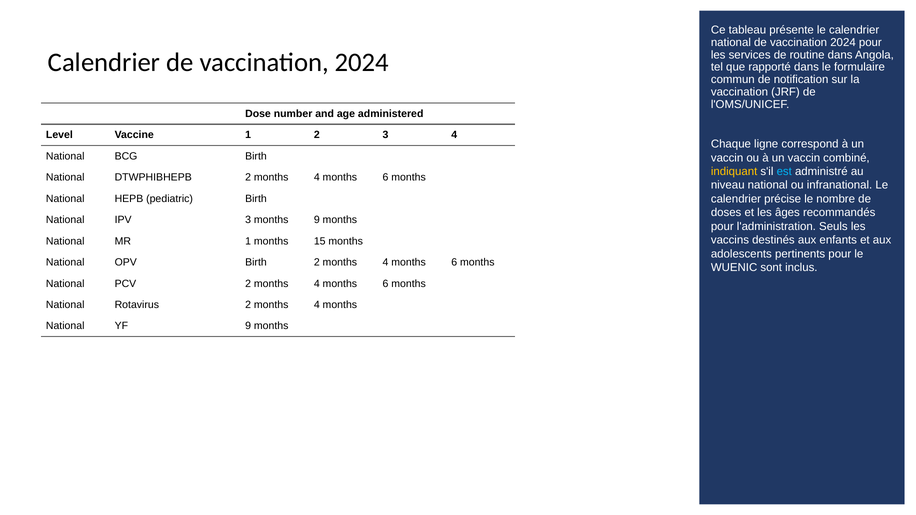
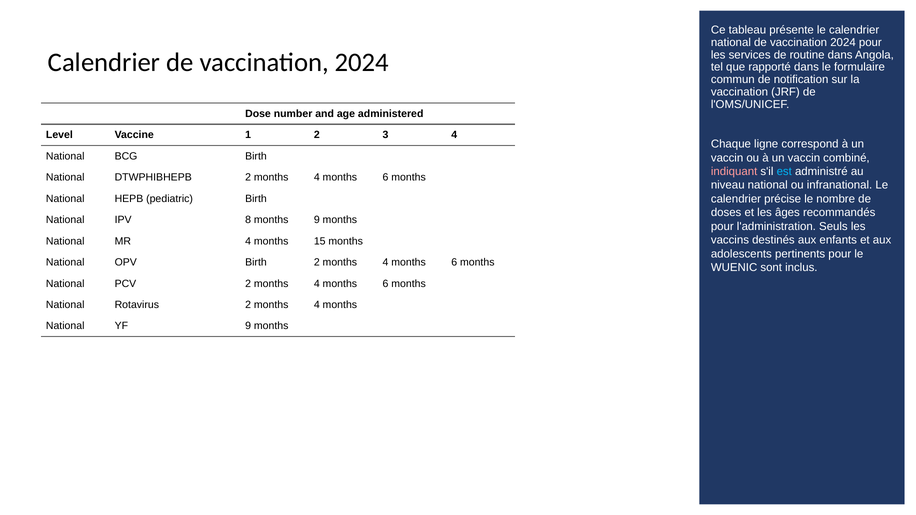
indiquant colour: yellow -> pink
IPV 3: 3 -> 8
MR 1: 1 -> 4
